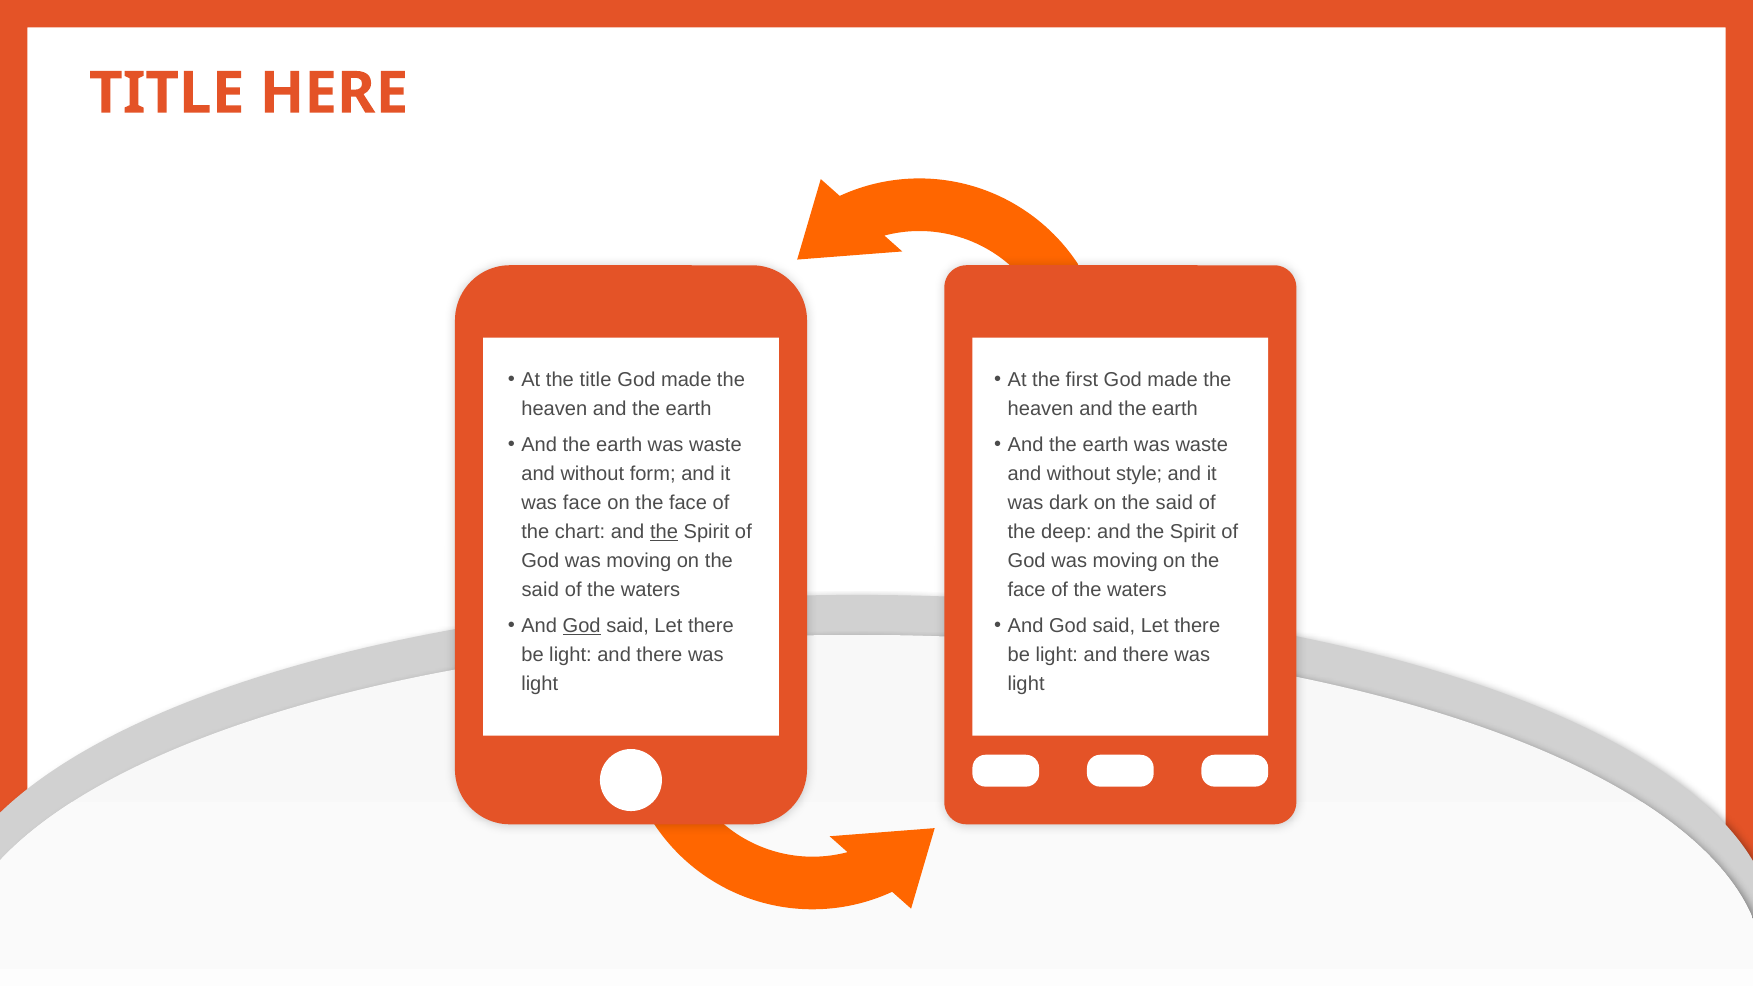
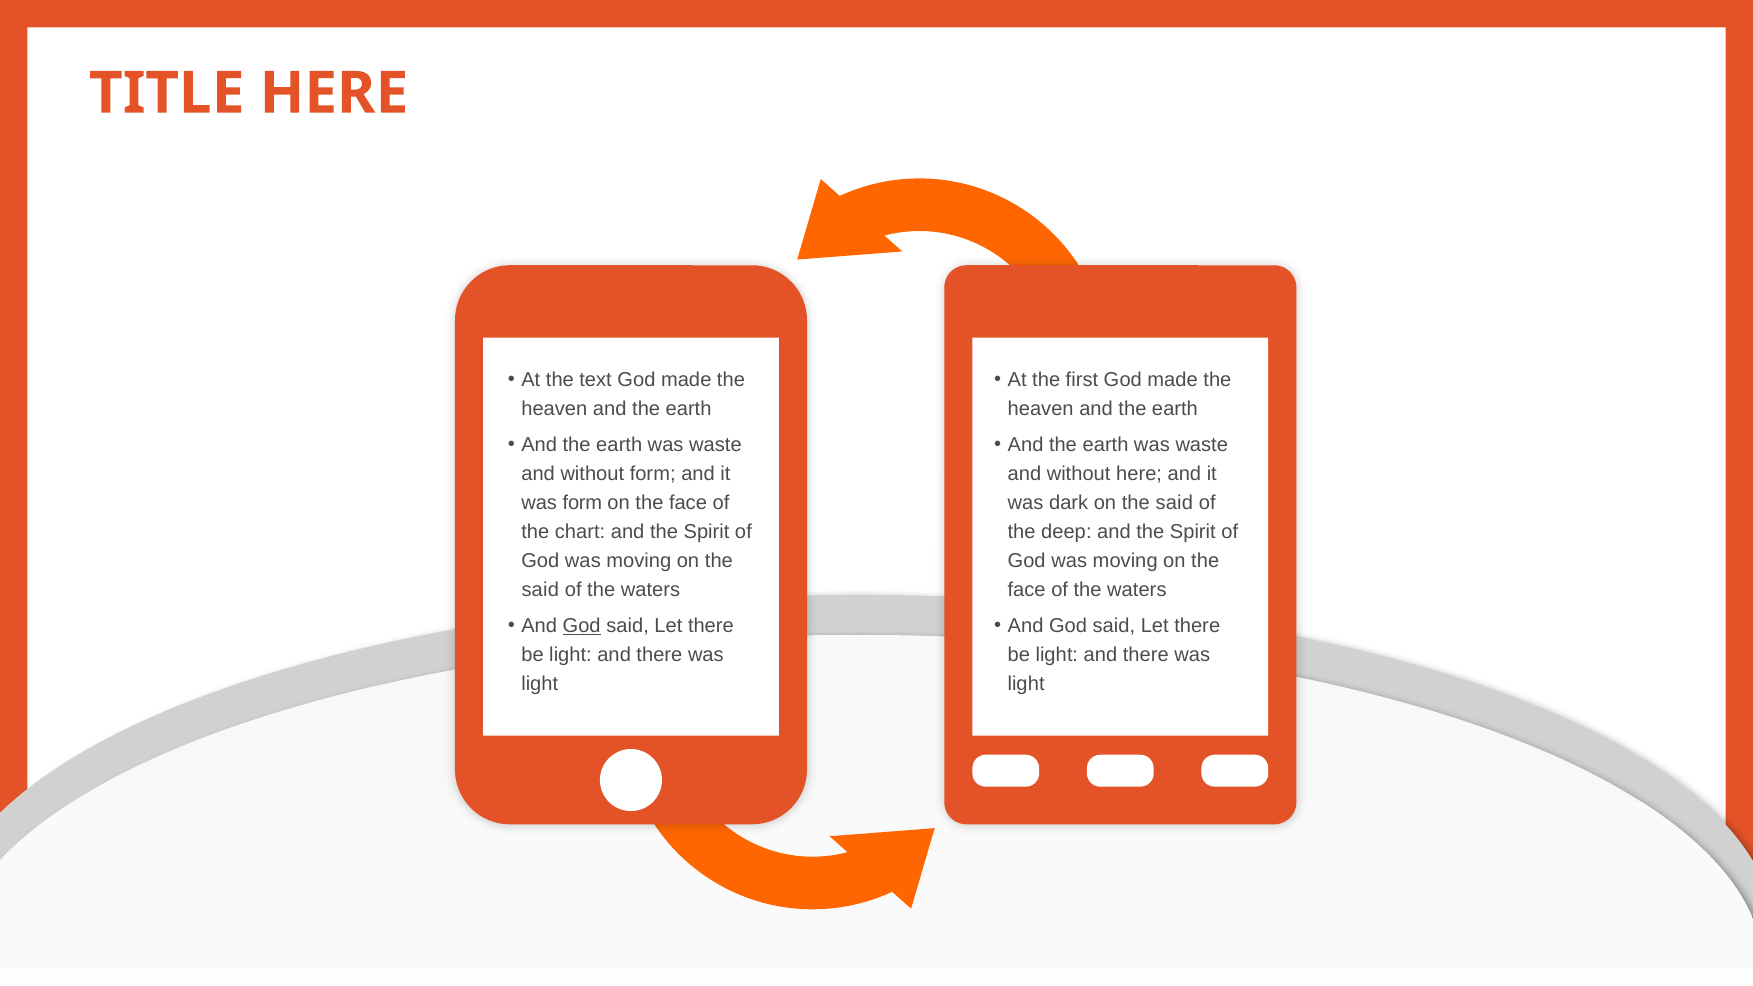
the title: title -> text
without style: style -> here
was face: face -> form
the at (664, 532) underline: present -> none
